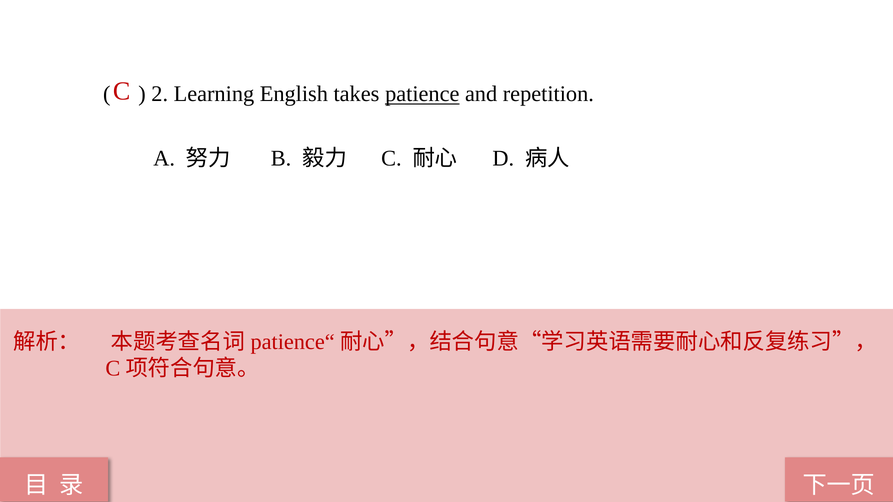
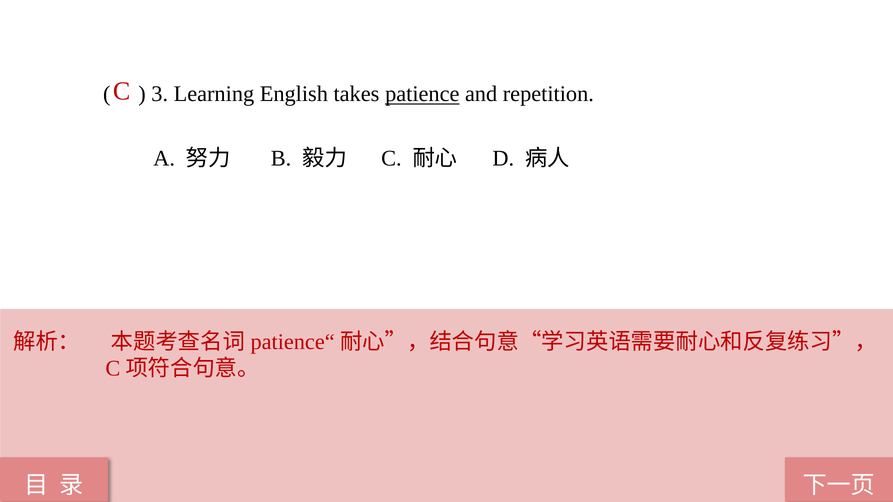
2: 2 -> 3
